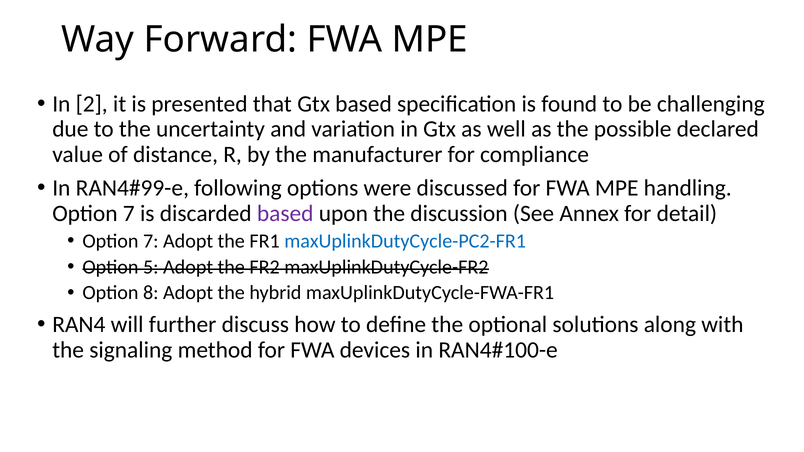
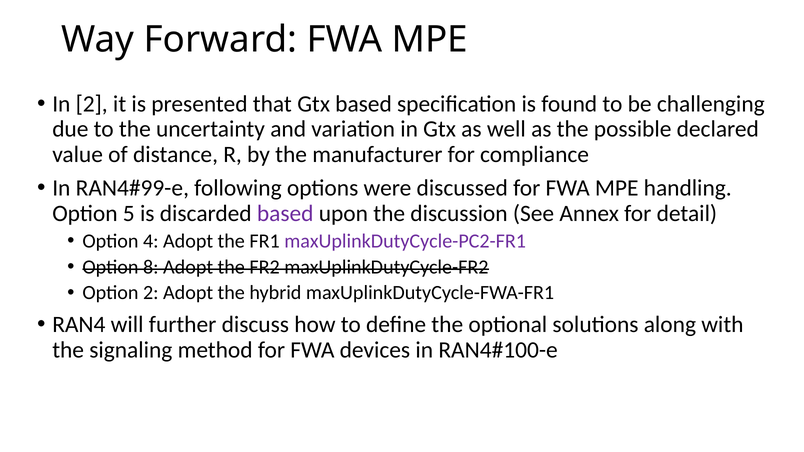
7 at (129, 213): 7 -> 5
7 at (151, 241): 7 -> 4
maxUplinkDutyCycle-PC2-FR1 colour: blue -> purple
5: 5 -> 8
Option 8: 8 -> 2
